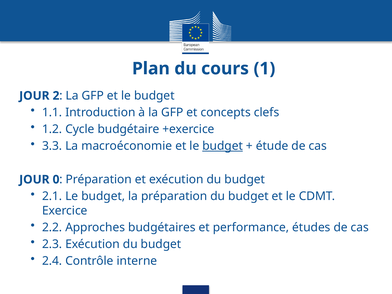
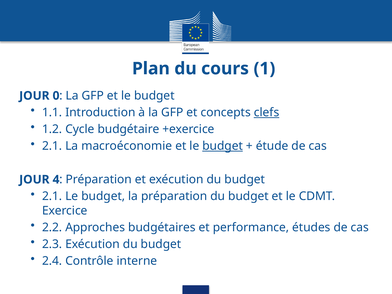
2: 2 -> 0
clefs underline: none -> present
3.3 at (52, 146): 3.3 -> 2.1
0: 0 -> 4
